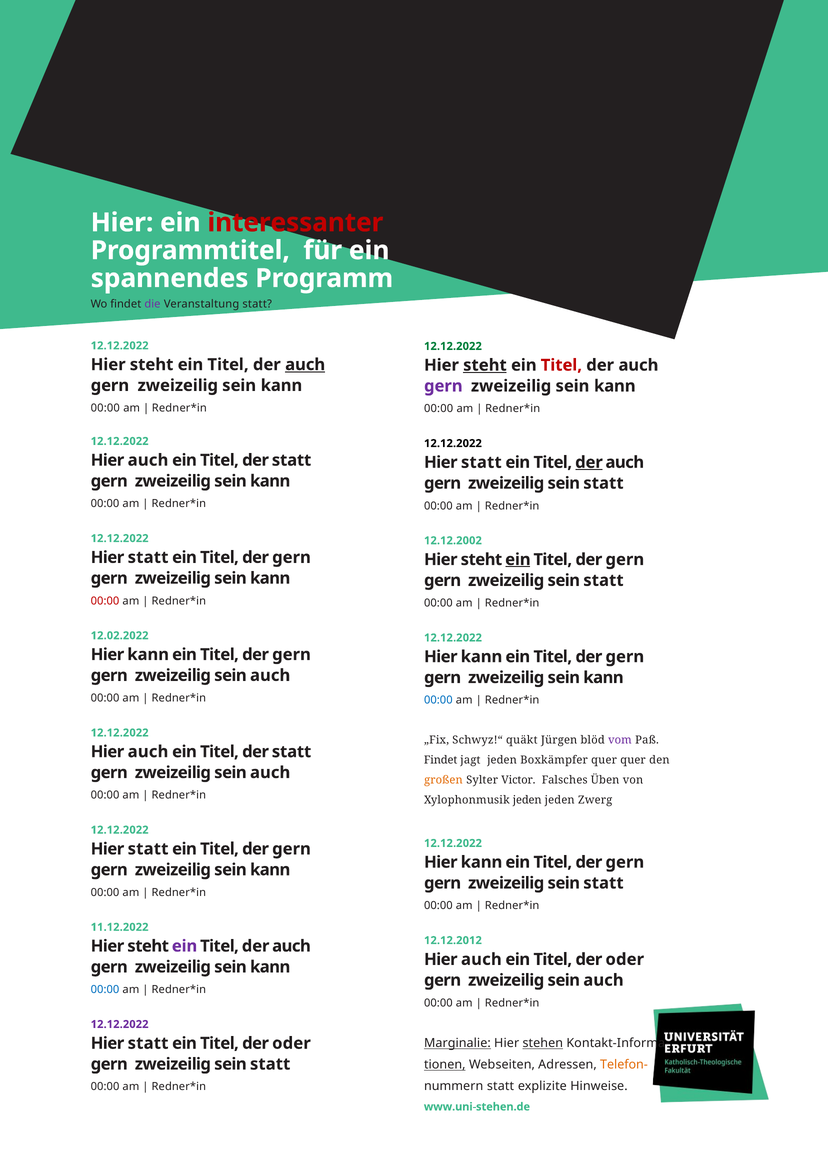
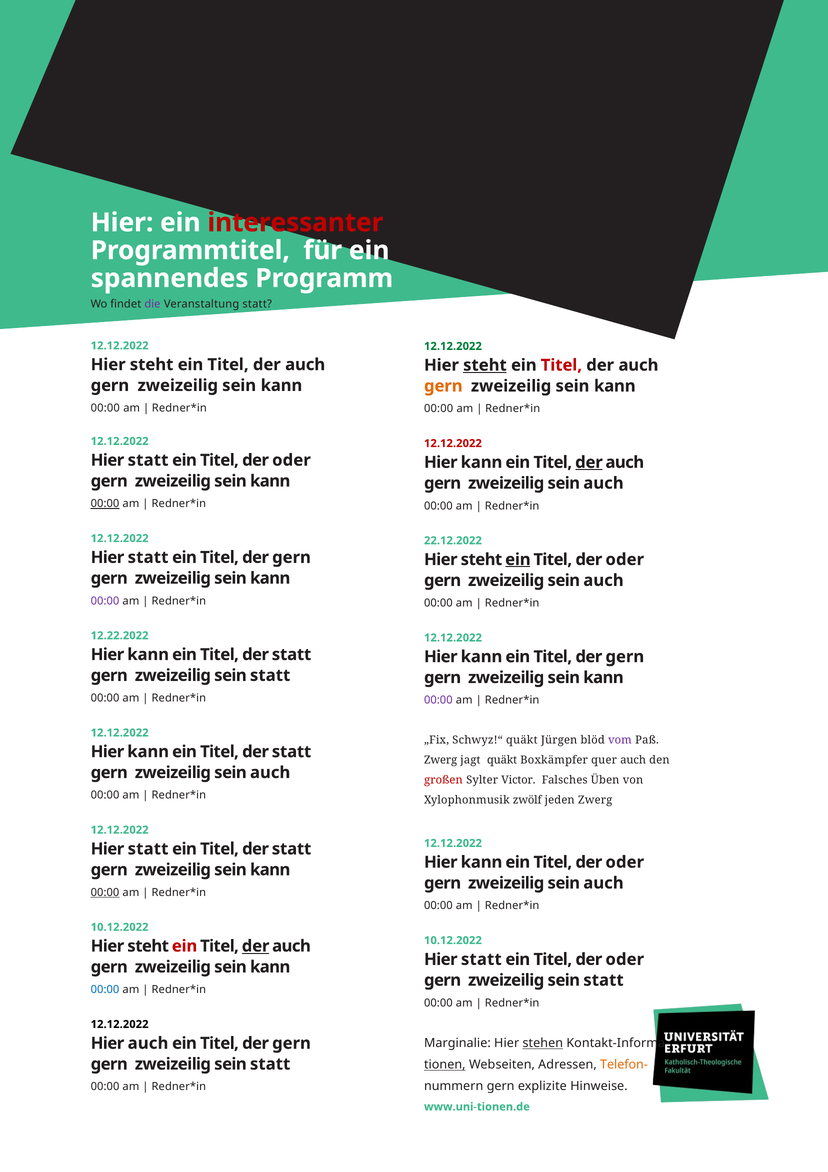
auch at (305, 365) underline: present -> none
gern at (443, 386) colour: purple -> orange
12.12.2022 at (453, 443) colour: black -> red
auch at (148, 460): auch -> statt
statt at (292, 460): statt -> oder
statt at (481, 462): statt -> kann
statt at (603, 483): statt -> auch
00:00 at (105, 504) underline: none -> present
12.12.2002: 12.12.2002 -> 22.12.2022
gern at (625, 559): gern -> oder
statt at (603, 580): statt -> auch
00:00 at (105, 601) colour: red -> purple
12.02.2022: 12.02.2022 -> 12.22.2022
gern at (291, 654): gern -> statt
auch at (270, 675): auch -> statt
00:00 at (438, 700) colour: blue -> purple
auch at (148, 752): auch -> kann
Findet at (441, 760): Findet -> Zwerg
jagt jeden: jeden -> quäkt
quer quer: quer -> auch
großen colour: orange -> red
Xylophonmusik jeden: jeden -> zwölf
gern at (291, 849): gern -> statt
gern at (625, 862): gern -> oder
statt at (603, 883): statt -> auch
00:00 at (105, 892) underline: none -> present
11.12.2022 at (120, 927): 11.12.2022 -> 10.12.2022
12.12.2012 at (453, 940): 12.12.2012 -> 10.12.2022
ein at (185, 946) colour: purple -> red
der at (256, 946) underline: none -> present
auch at (481, 959): auch -> statt
auch at (603, 980): auch -> statt
12.12.2022 at (120, 1024) colour: purple -> black
Marginalie underline: present -> none
statt at (148, 1043): statt -> auch
oder at (291, 1043): oder -> gern
nummern statt: statt -> gern
www.uni-stehen.de: www.uni-stehen.de -> www.uni-tionen.de
